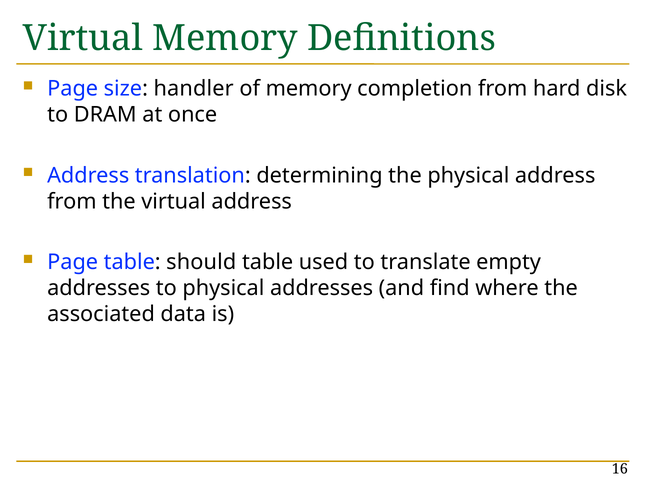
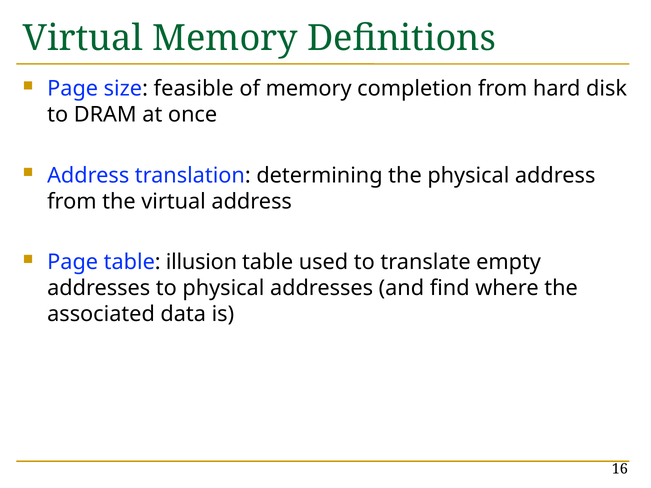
handler: handler -> feasible
should: should -> illusion
